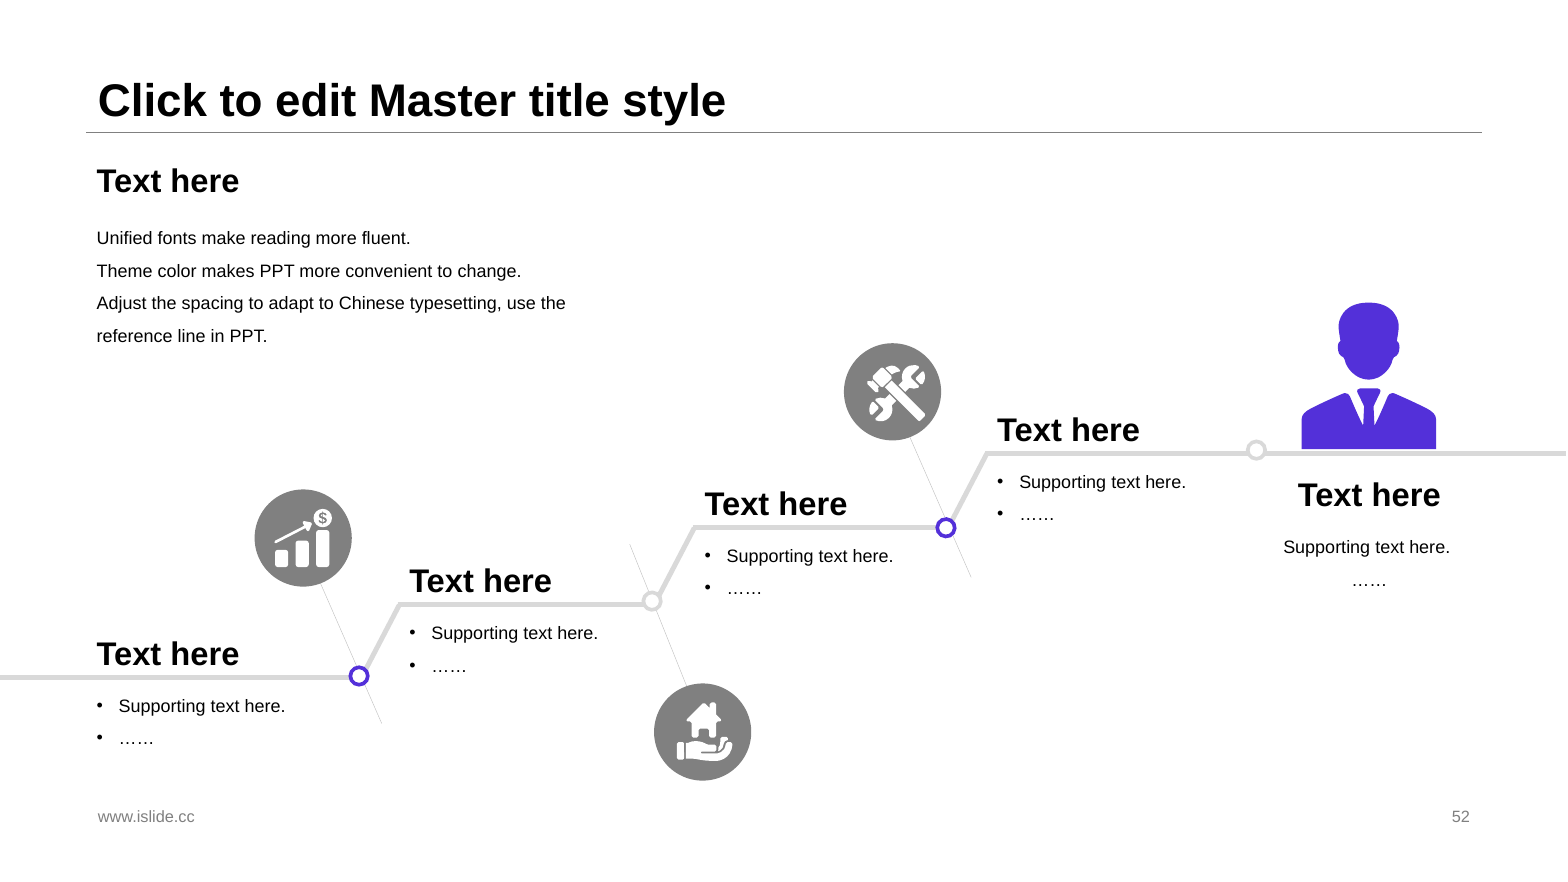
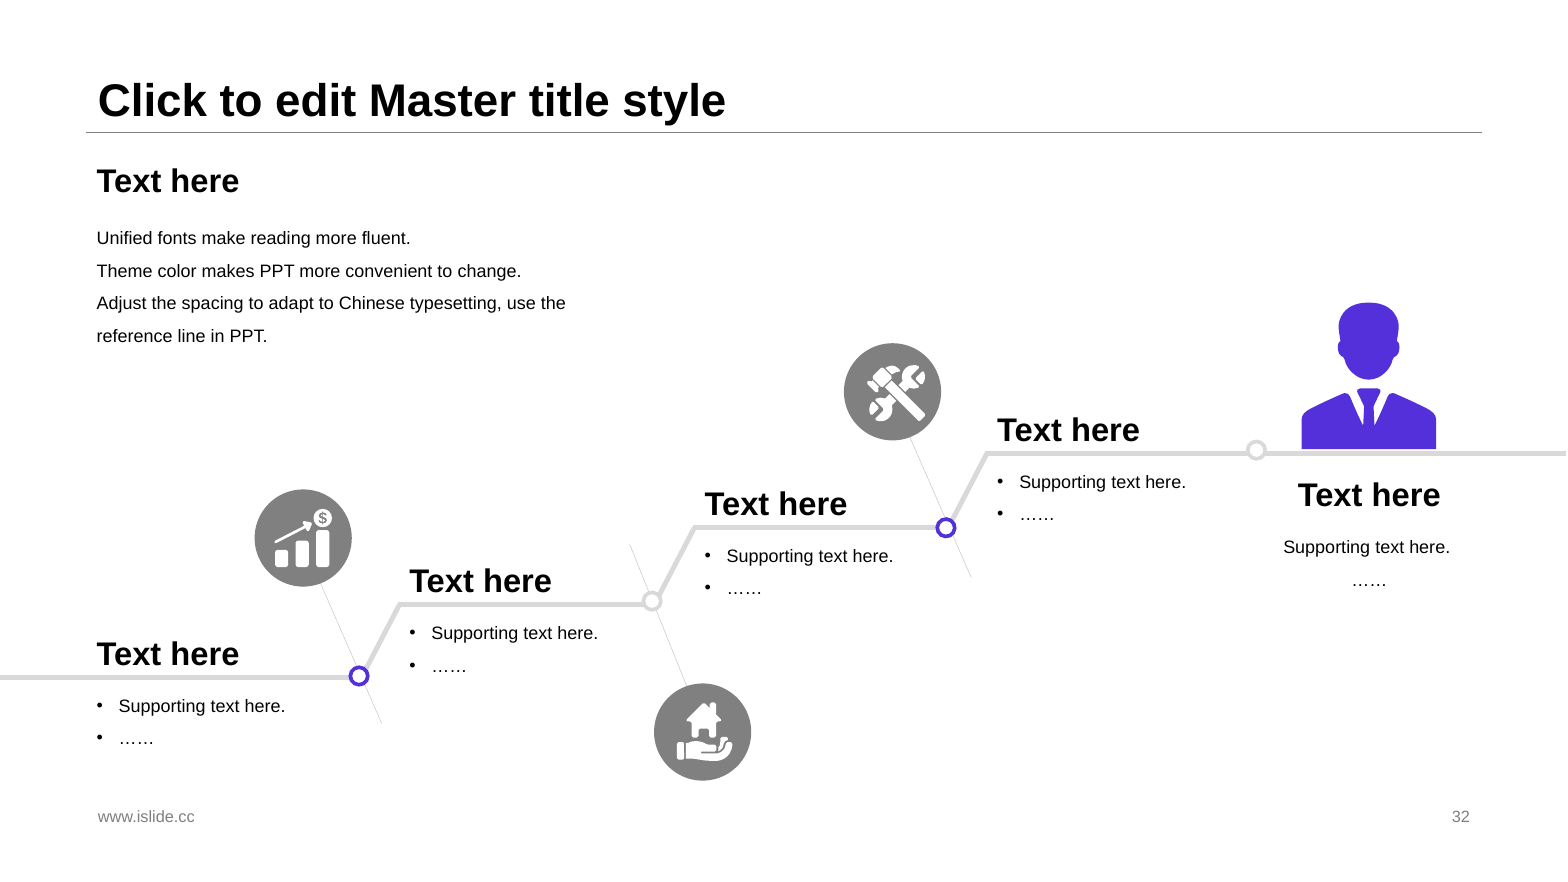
52: 52 -> 32
